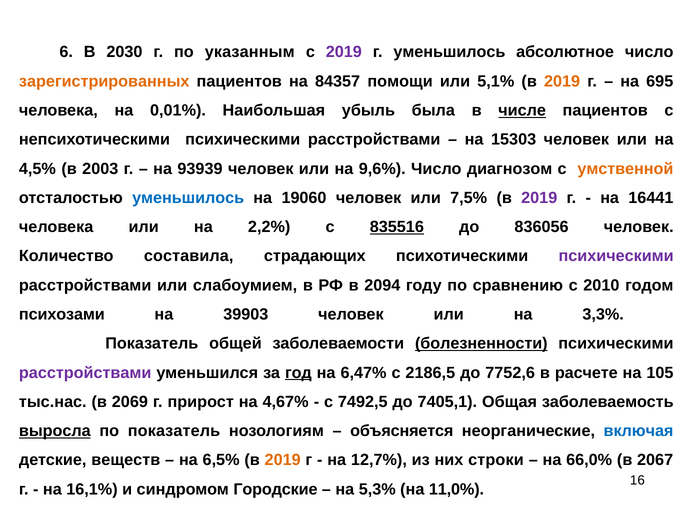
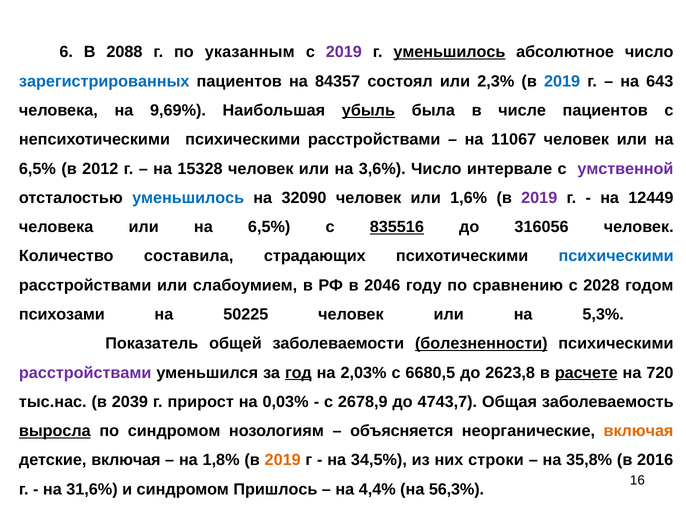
2030: 2030 -> 2088
уменьшилось at (449, 52) underline: none -> present
зарегистрированных colour: orange -> blue
помощи: помощи -> состоял
5,1%: 5,1% -> 2,3%
2019 at (562, 81) colour: orange -> blue
695: 695 -> 643
0,01%: 0,01% -> 9,69%
убыль underline: none -> present
числе underline: present -> none
15303: 15303 -> 11067
4,5% at (37, 169): 4,5% -> 6,5%
2003: 2003 -> 2012
93939: 93939 -> 15328
9,6%: 9,6% -> 3,6%
диагнозом: диагнозом -> интервале
умственной colour: orange -> purple
19060: 19060 -> 32090
7,5%: 7,5% -> 1,6%
16441: 16441 -> 12449
человека или на 2,2%: 2,2% -> 6,5%
836056: 836056 -> 316056
психическими at (616, 256) colour: purple -> blue
2094: 2094 -> 2046
2010: 2010 -> 2028
39903: 39903 -> 50225
3,3%: 3,3% -> 5,3%
6,47%: 6,47% -> 2,03%
2186,5: 2186,5 -> 6680,5
7752,6: 7752,6 -> 2623,8
расчете underline: none -> present
105: 105 -> 720
2069: 2069 -> 2039
4,67%: 4,67% -> 0,03%
7492,5: 7492,5 -> 2678,9
7405,1: 7405,1 -> 4743,7
по показатель: показатель -> синдромом
включая at (639, 431) colour: blue -> orange
детские веществ: веществ -> включая
6,5%: 6,5% -> 1,8%
12,7%: 12,7% -> 34,5%
66,0%: 66,0% -> 35,8%
2067: 2067 -> 2016
16,1%: 16,1% -> 31,6%
Городские: Городские -> Пришлось
5,3%: 5,3% -> 4,4%
11,0%: 11,0% -> 56,3%
